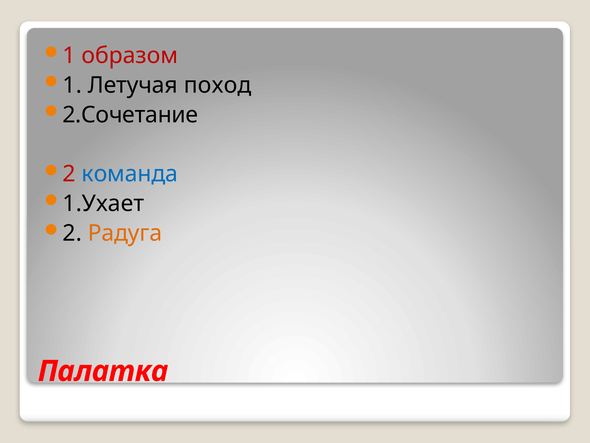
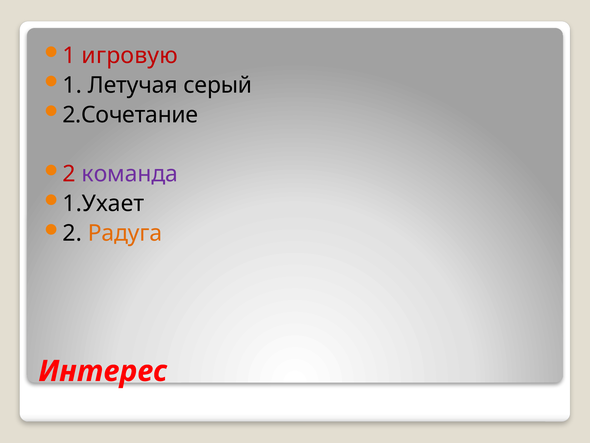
образом: образом -> игровую
поход: поход -> серый
команда colour: blue -> purple
Палатка: Палатка -> Интерес
